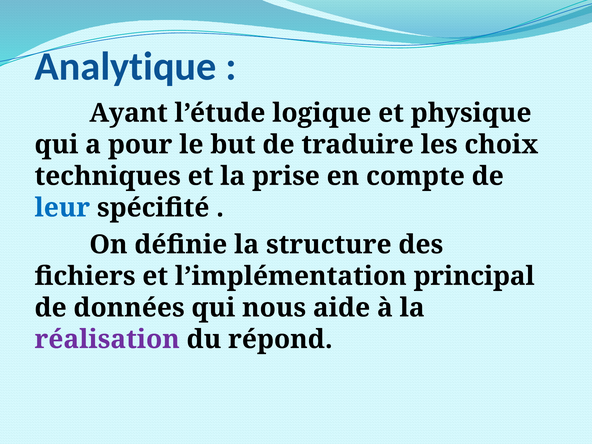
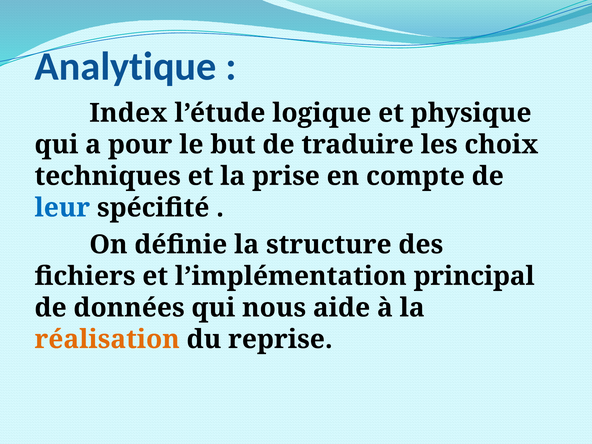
Ayant: Ayant -> Index
réalisation colour: purple -> orange
répond: répond -> reprise
